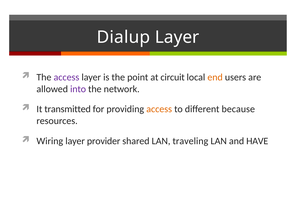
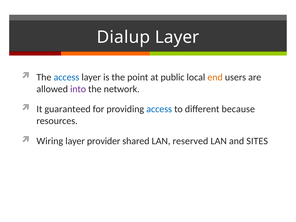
access at (66, 77) colour: purple -> blue
circuit: circuit -> public
transmitted: transmitted -> guaranteed
access at (159, 109) colour: orange -> blue
traveling: traveling -> reserved
HAVE: HAVE -> SITES
